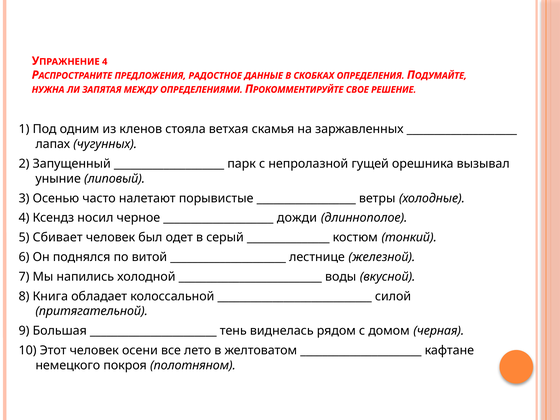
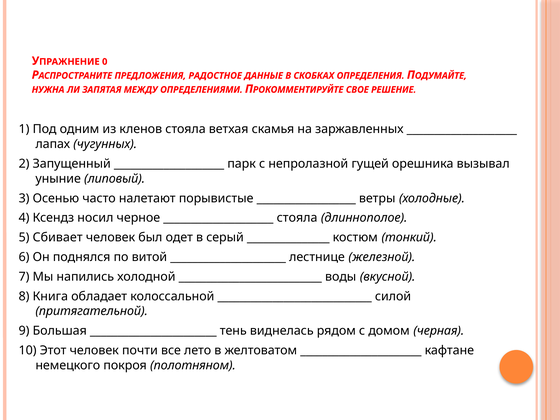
УПРАЖНЕНИЕ 4: 4 -> 0
дожди at (297, 218): дожди -> стояла
осени: осени -> почти
